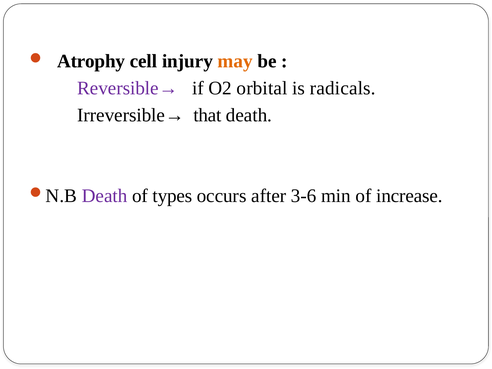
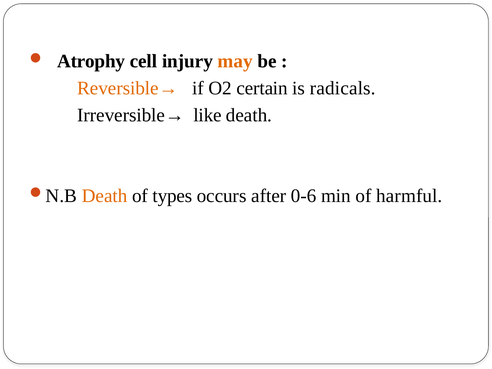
Reversible→ colour: purple -> orange
orbital: orbital -> certain
that: that -> like
Death at (105, 196) colour: purple -> orange
3-6: 3-6 -> 0-6
increase: increase -> harmful
